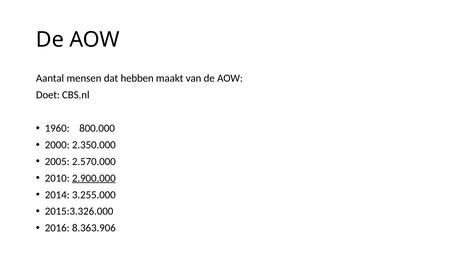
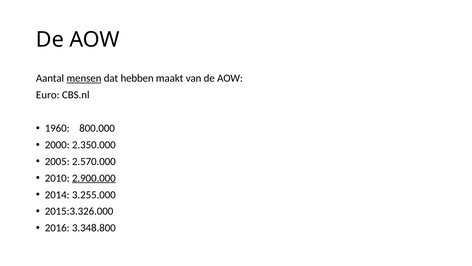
mensen underline: none -> present
Doet: Doet -> Euro
8.363.906: 8.363.906 -> 3.348.800
